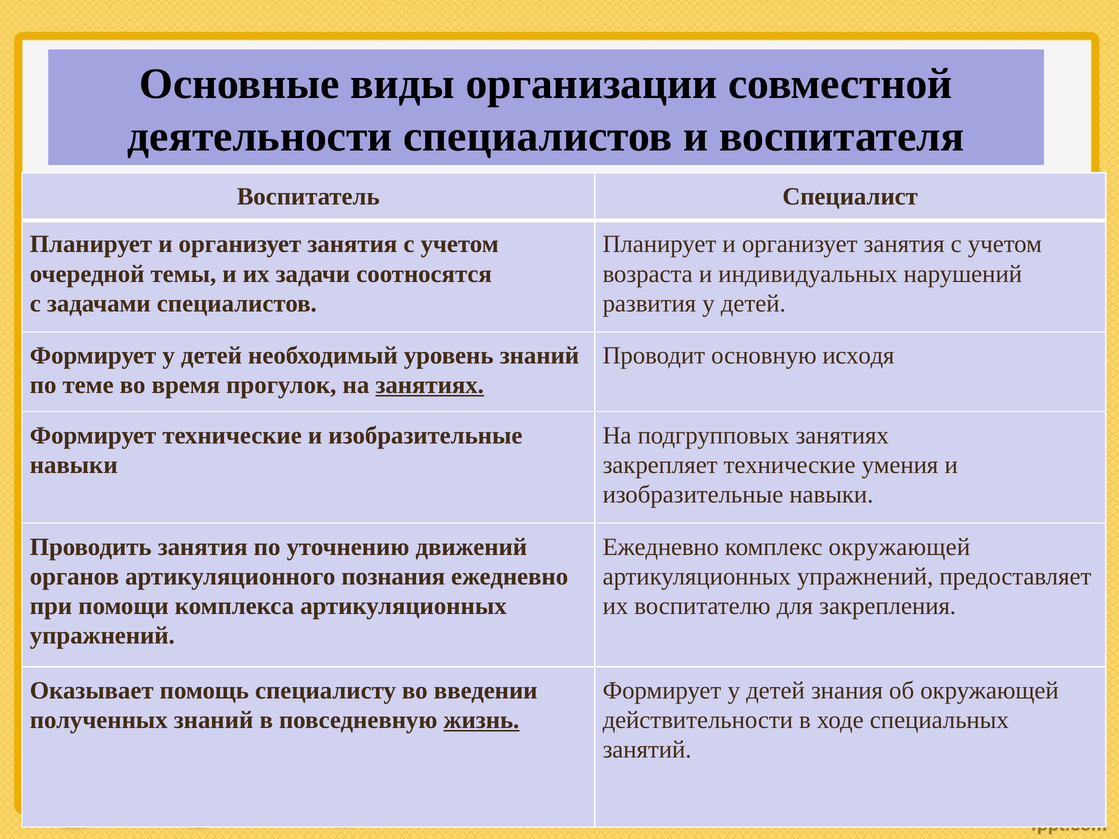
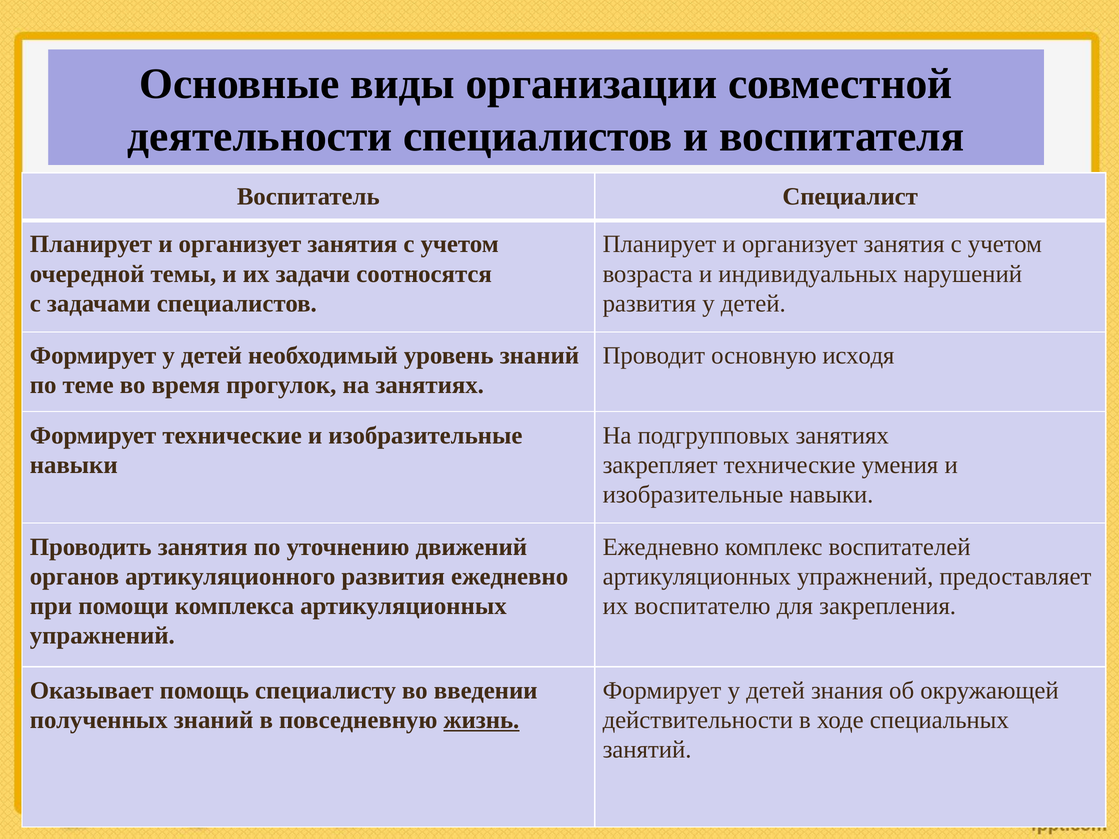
занятиях at (430, 385) underline: present -> none
комплекс окружающей: окружающей -> воспитателей
артикуляционного познания: познания -> развития
